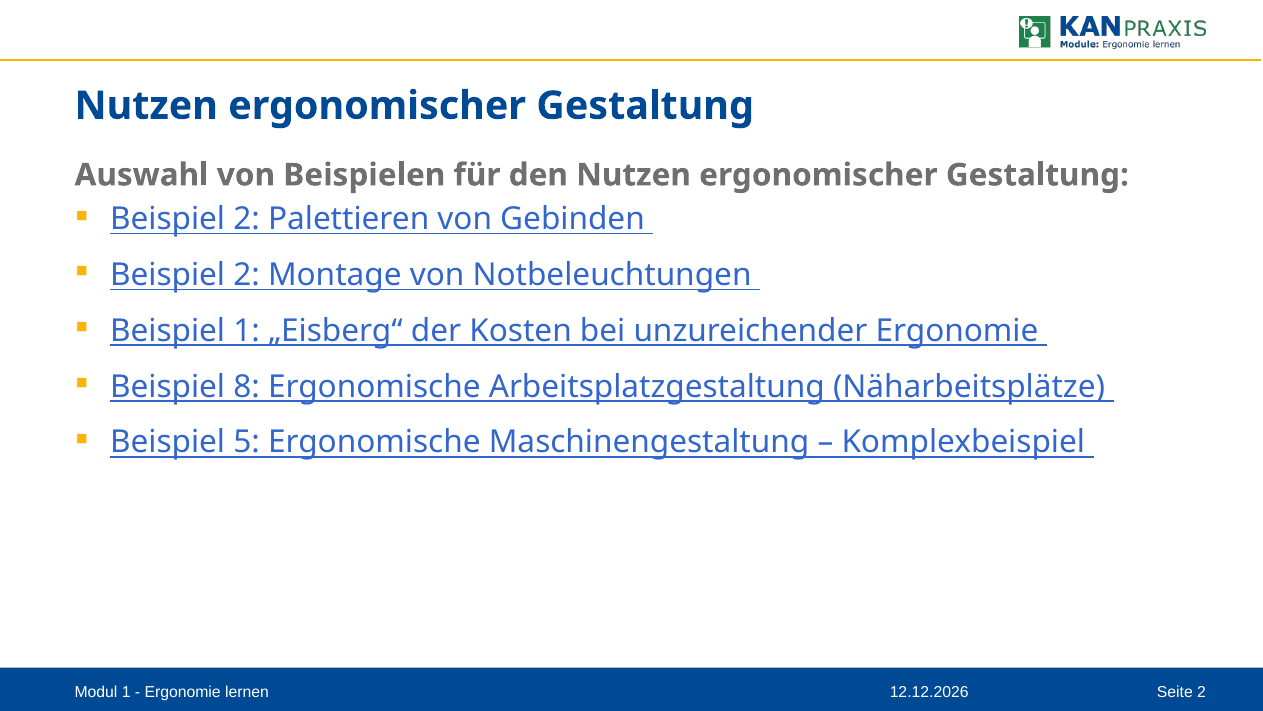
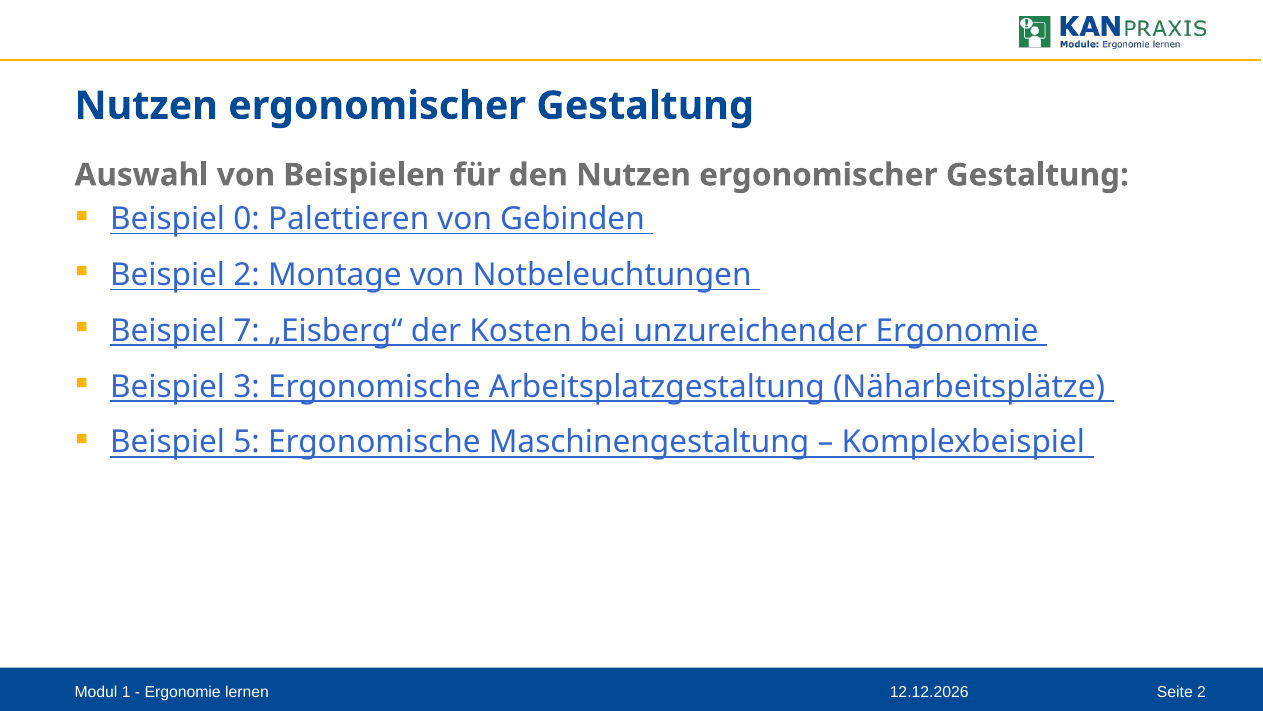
2 at (247, 219): 2 -> 0
Beispiel 1: 1 -> 7
8: 8 -> 3
